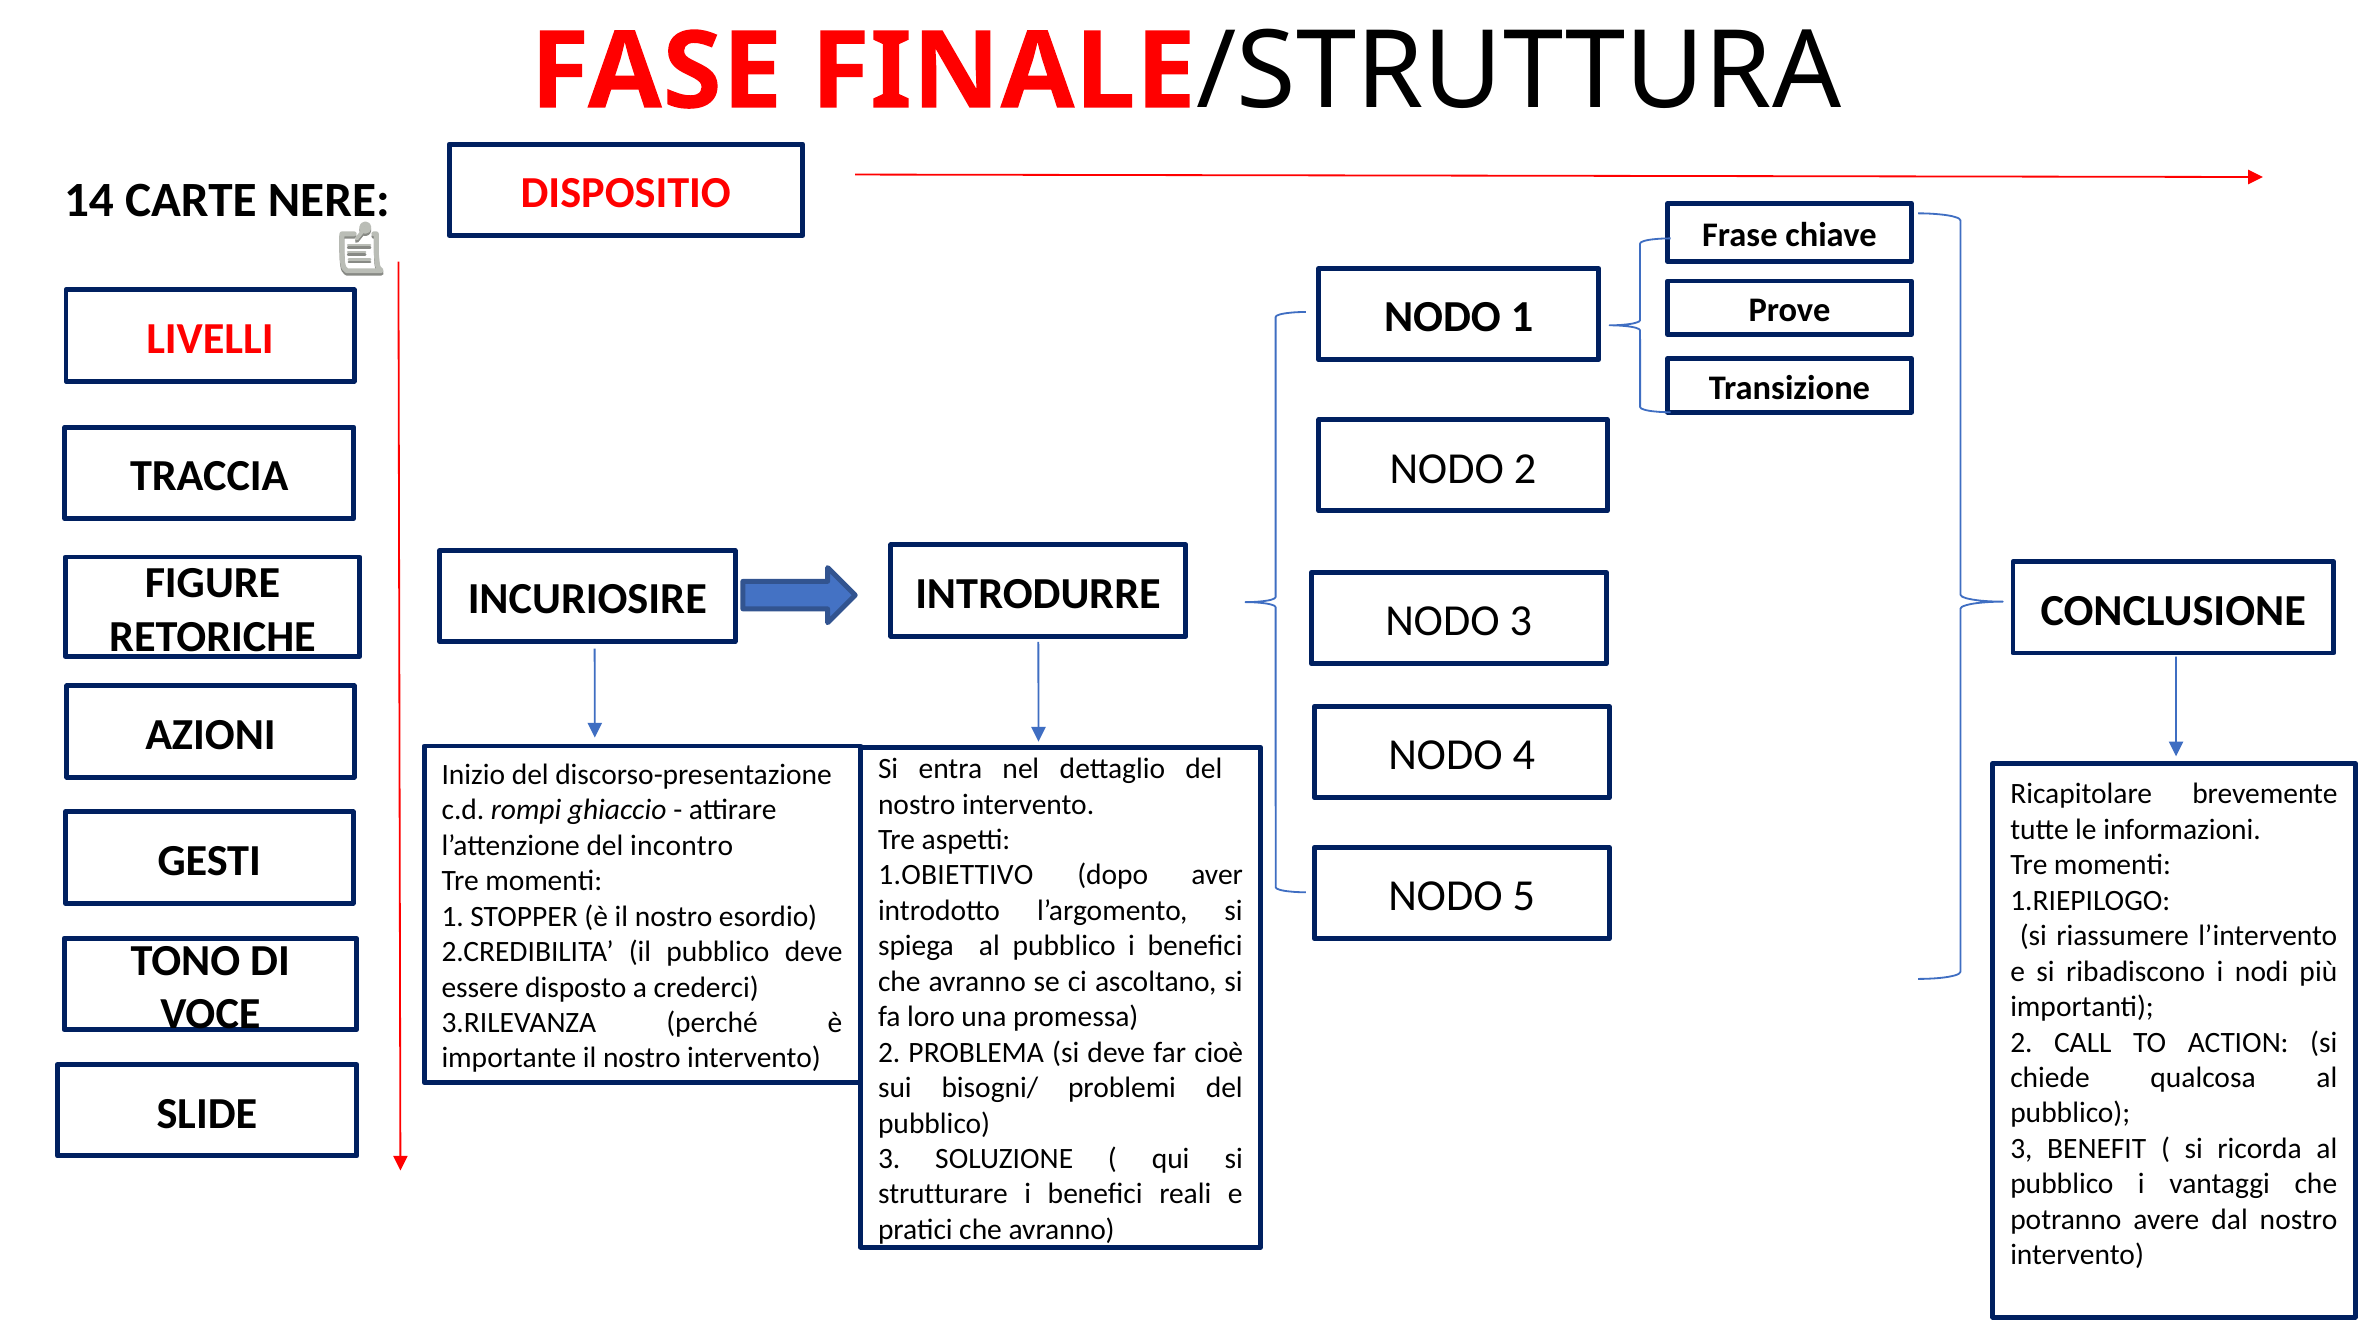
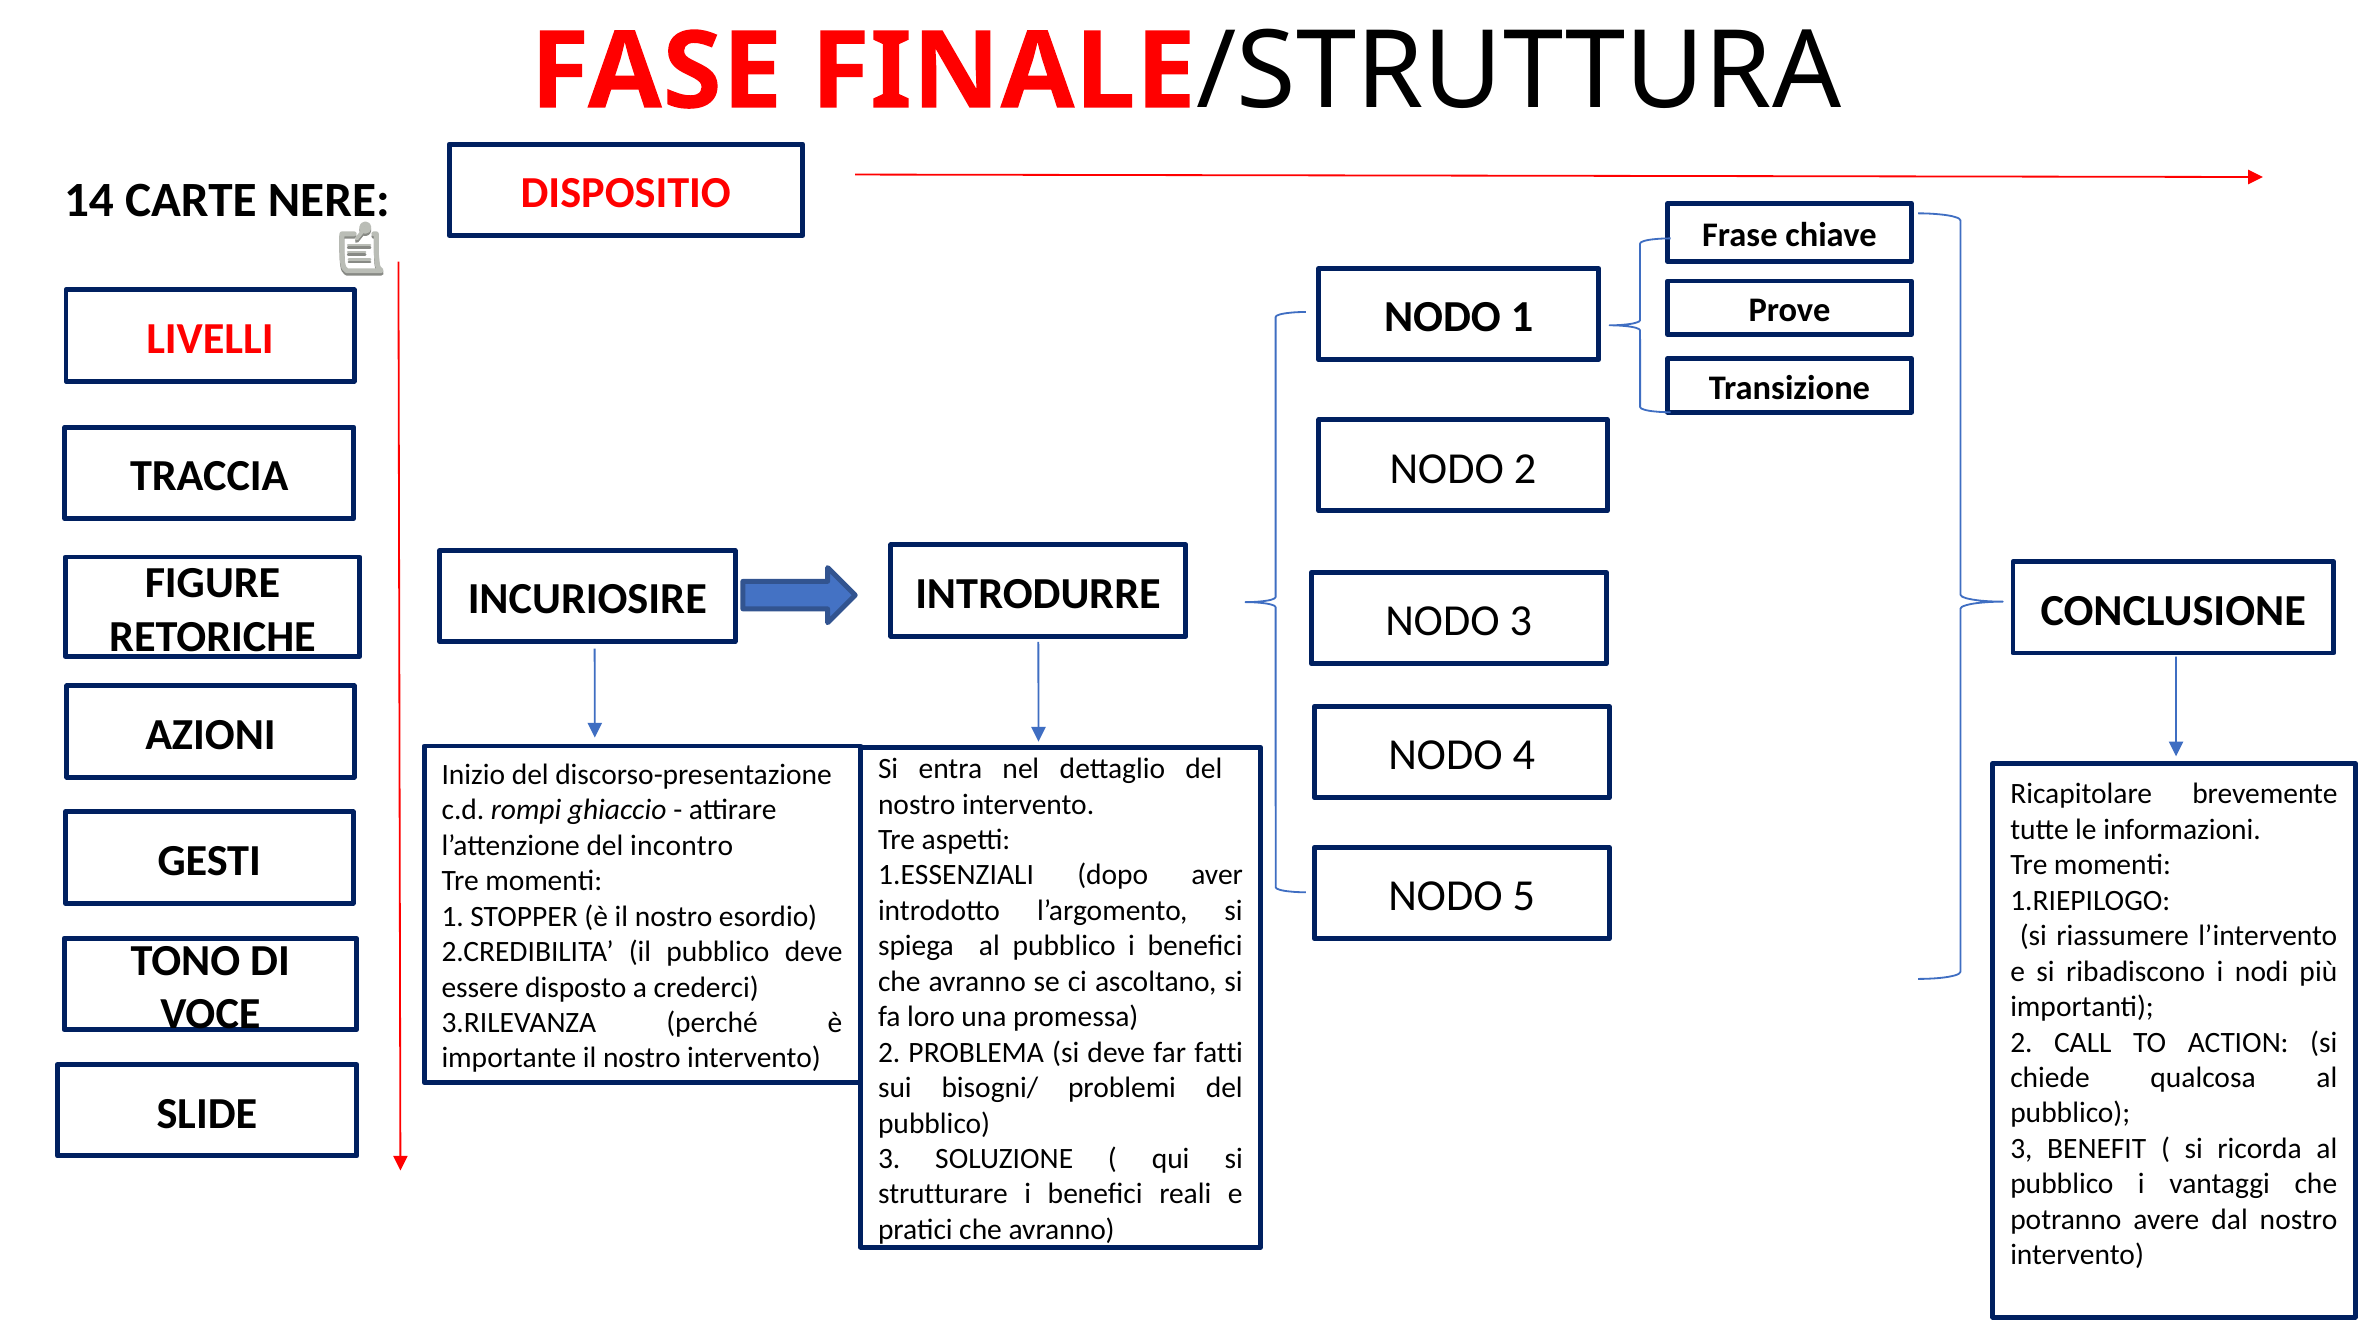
1.OBIETTIVO: 1.OBIETTIVO -> 1.ESSENZIALI
cioè: cioè -> fatti
